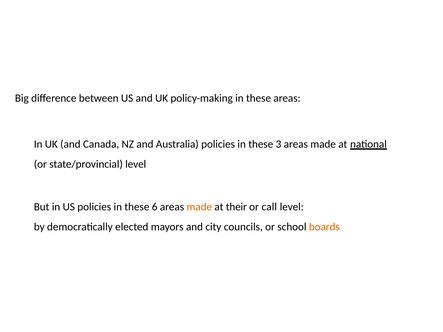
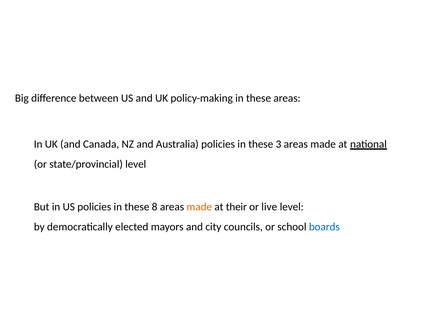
6: 6 -> 8
call: call -> live
boards colour: orange -> blue
